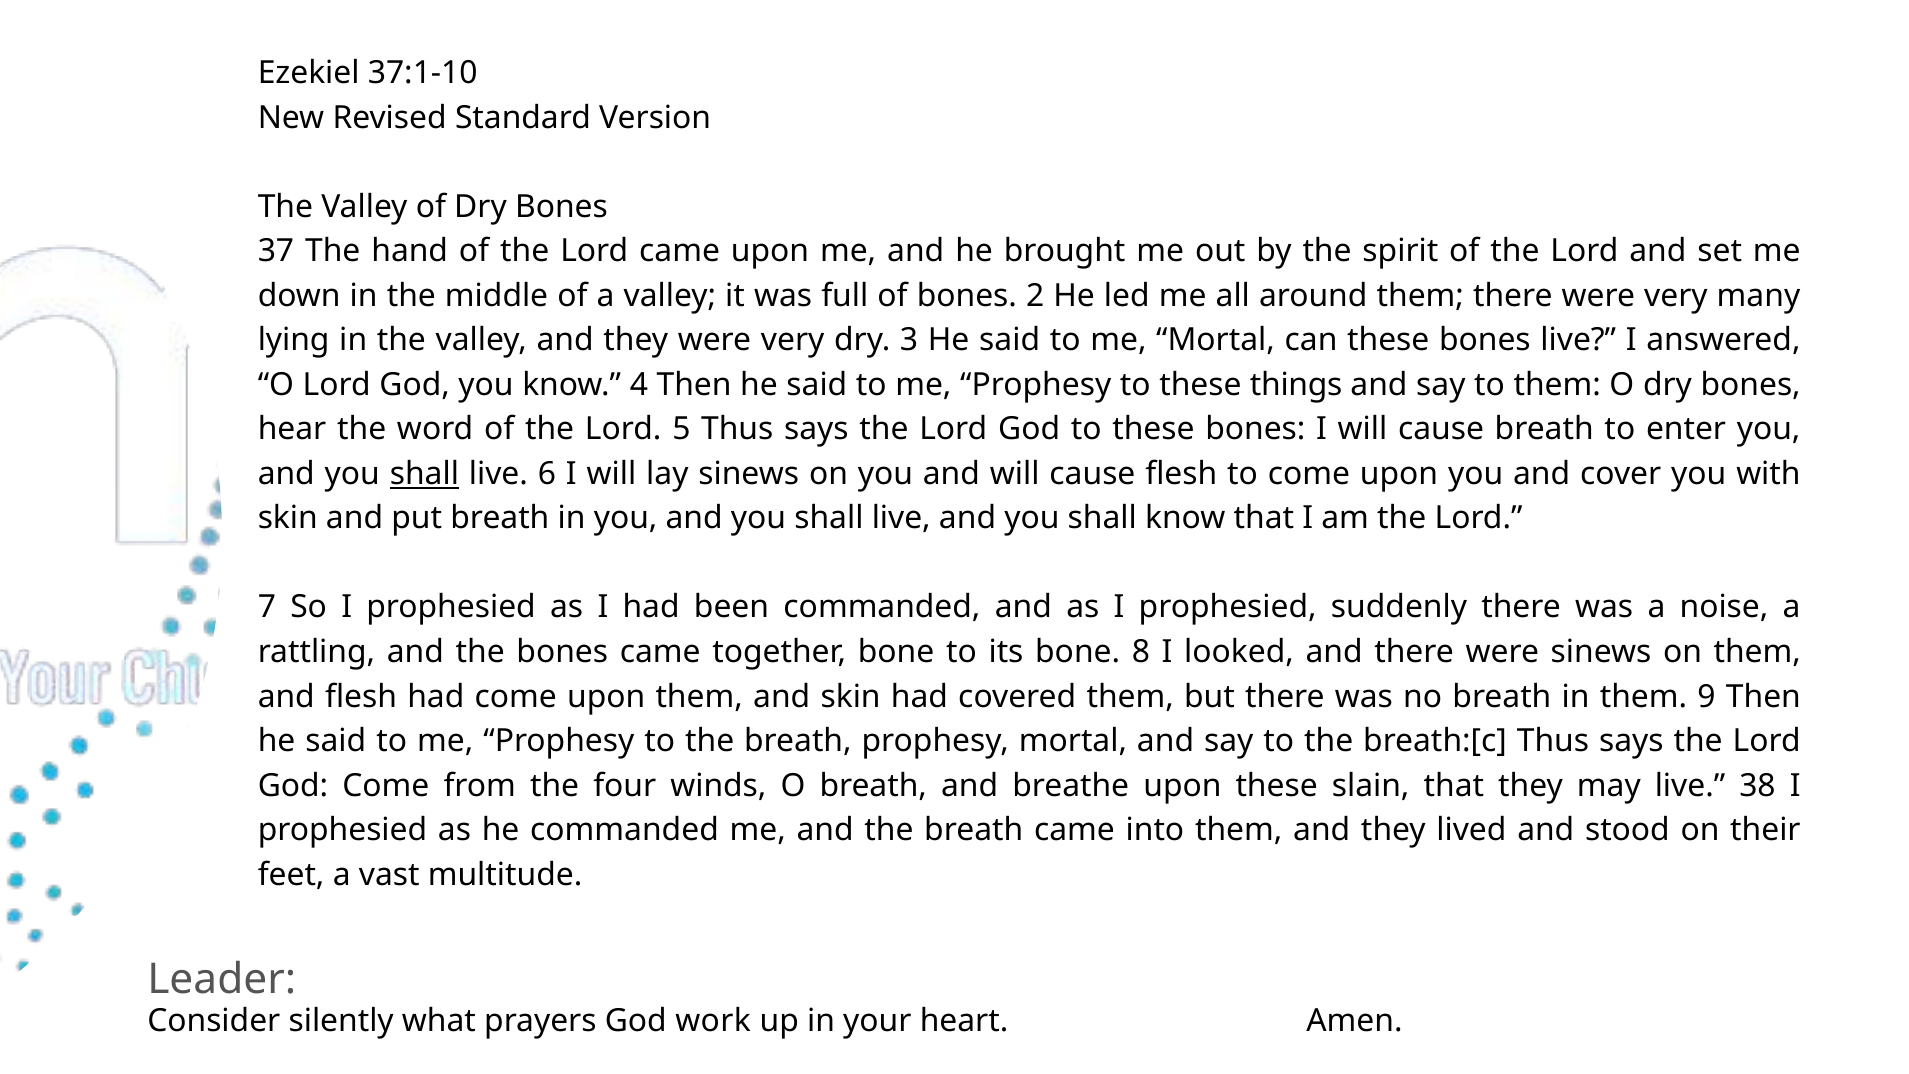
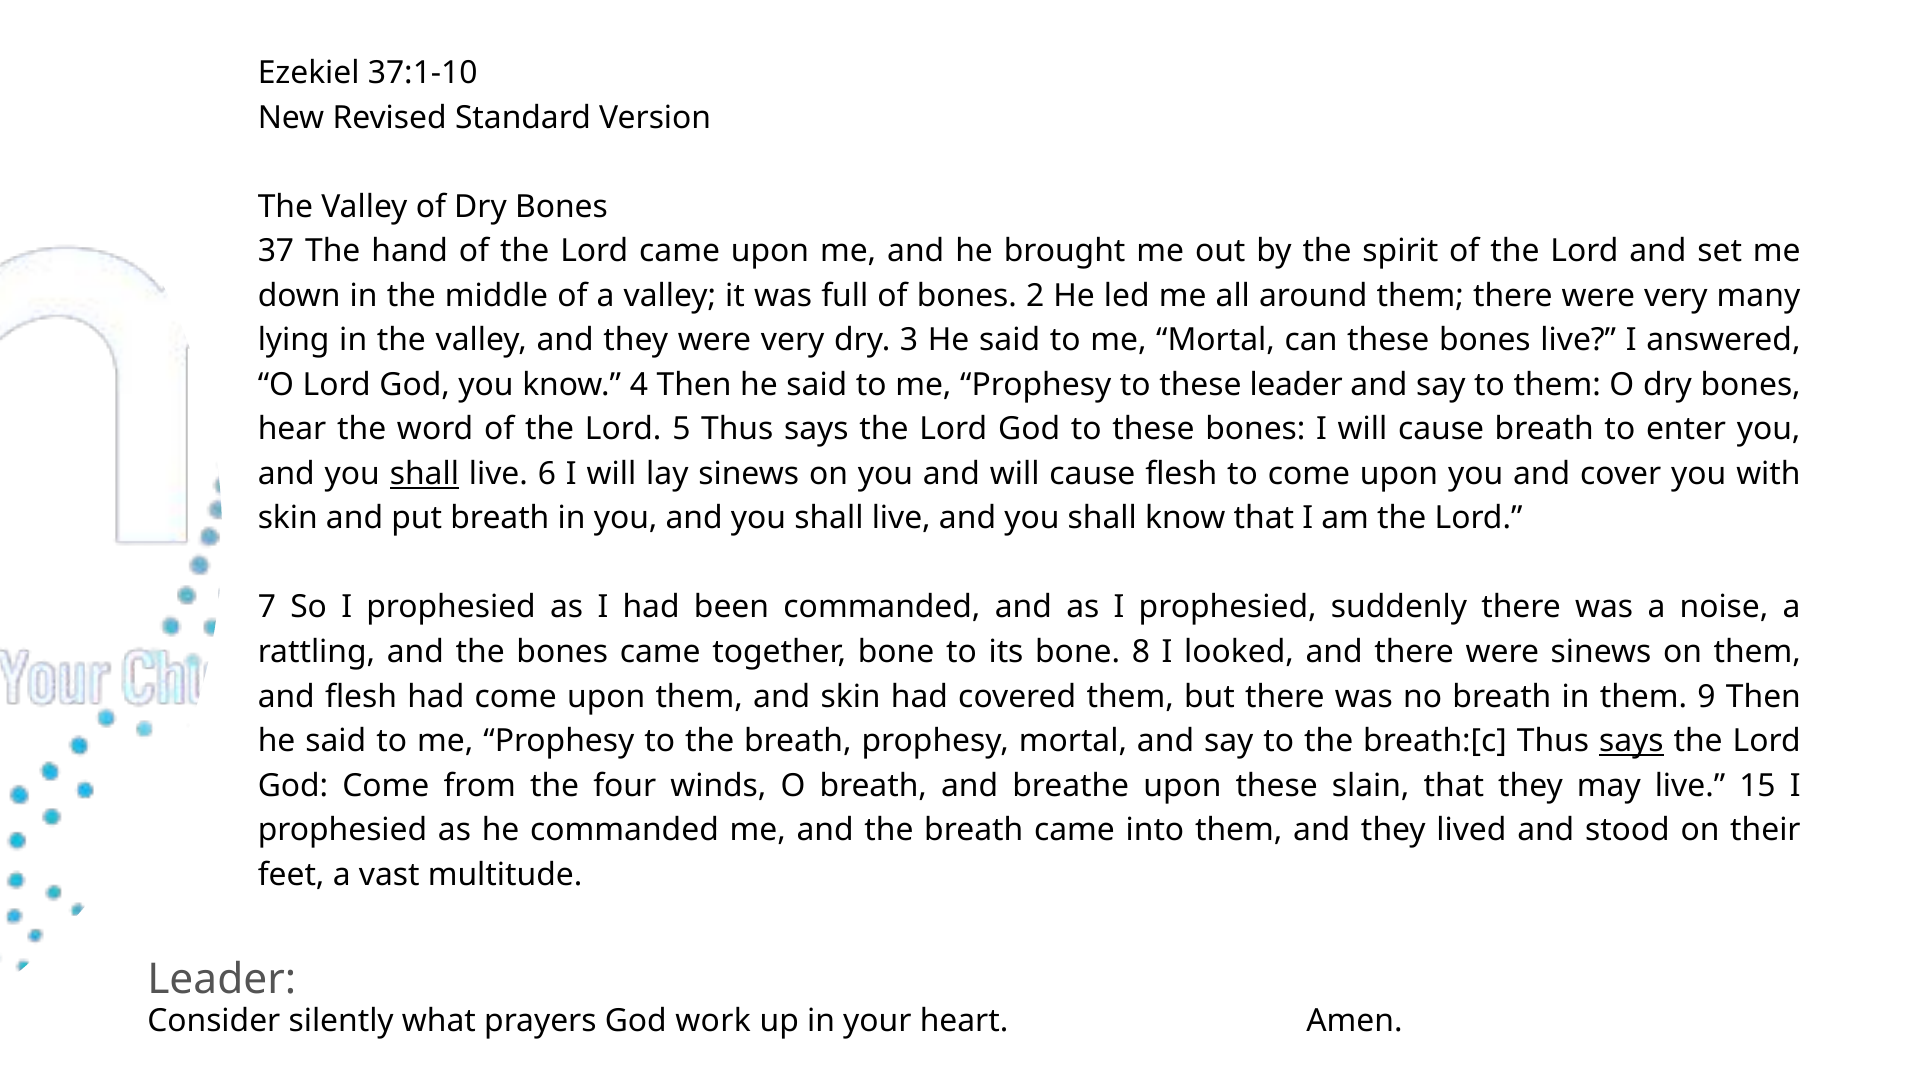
these things: things -> leader
says at (1631, 741) underline: none -> present
38: 38 -> 15
